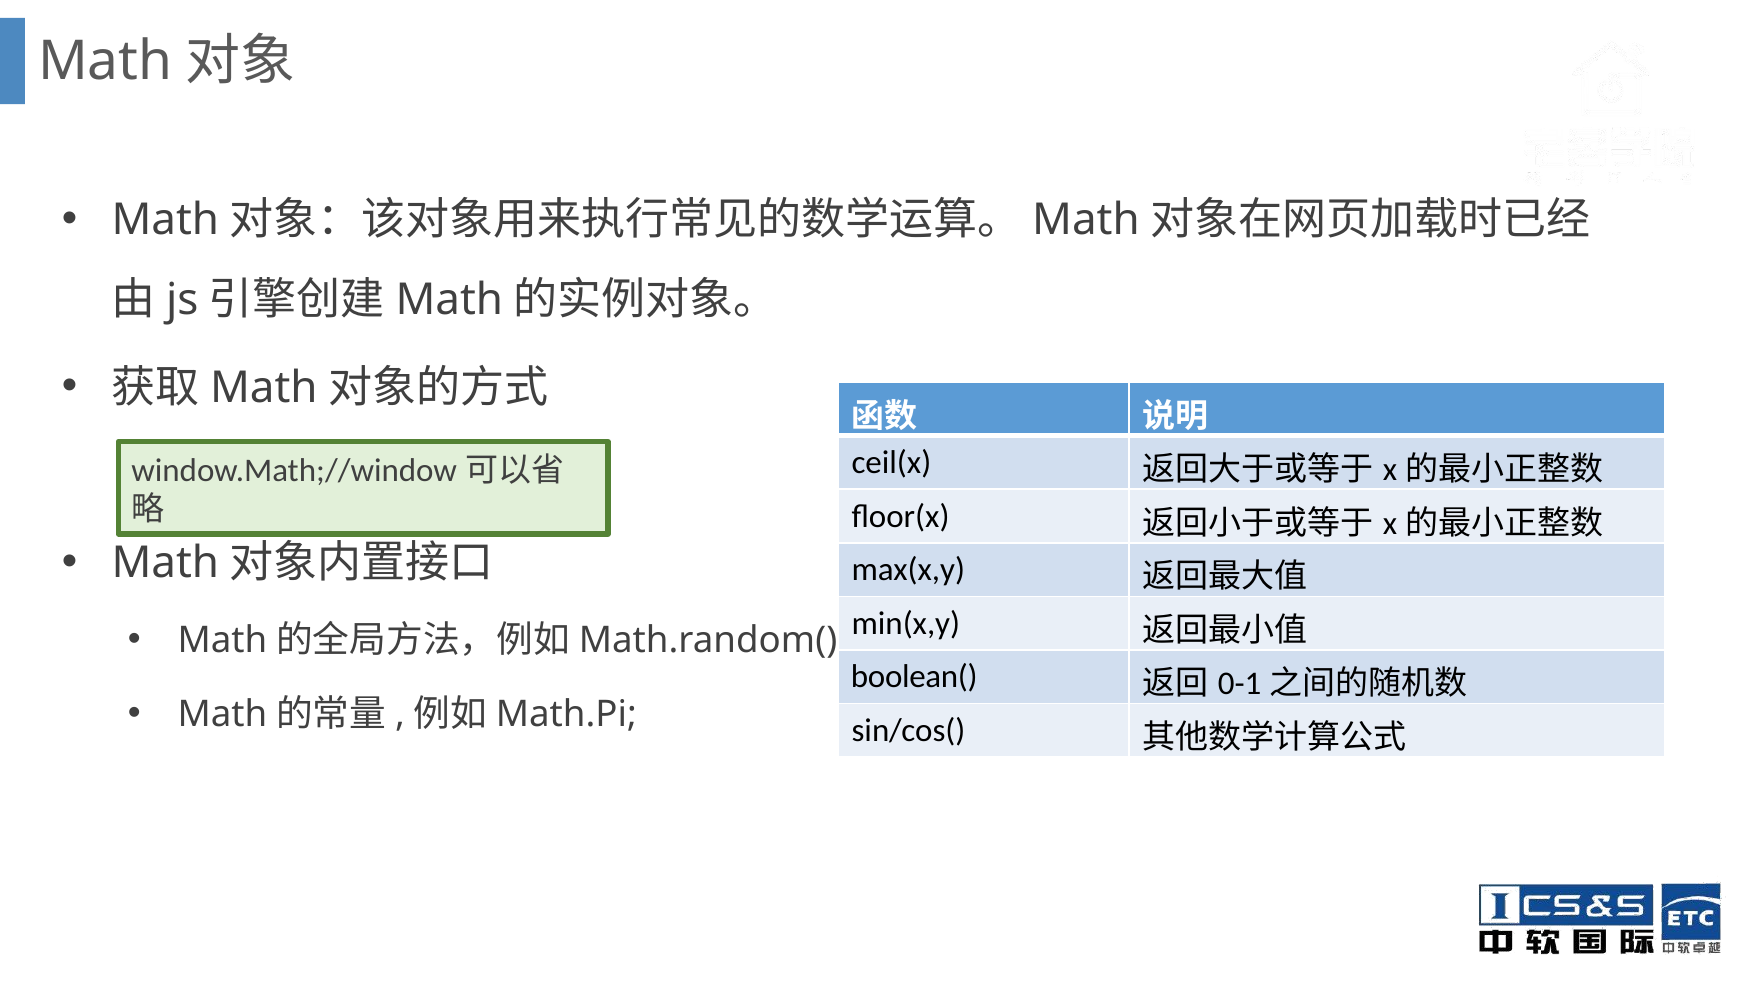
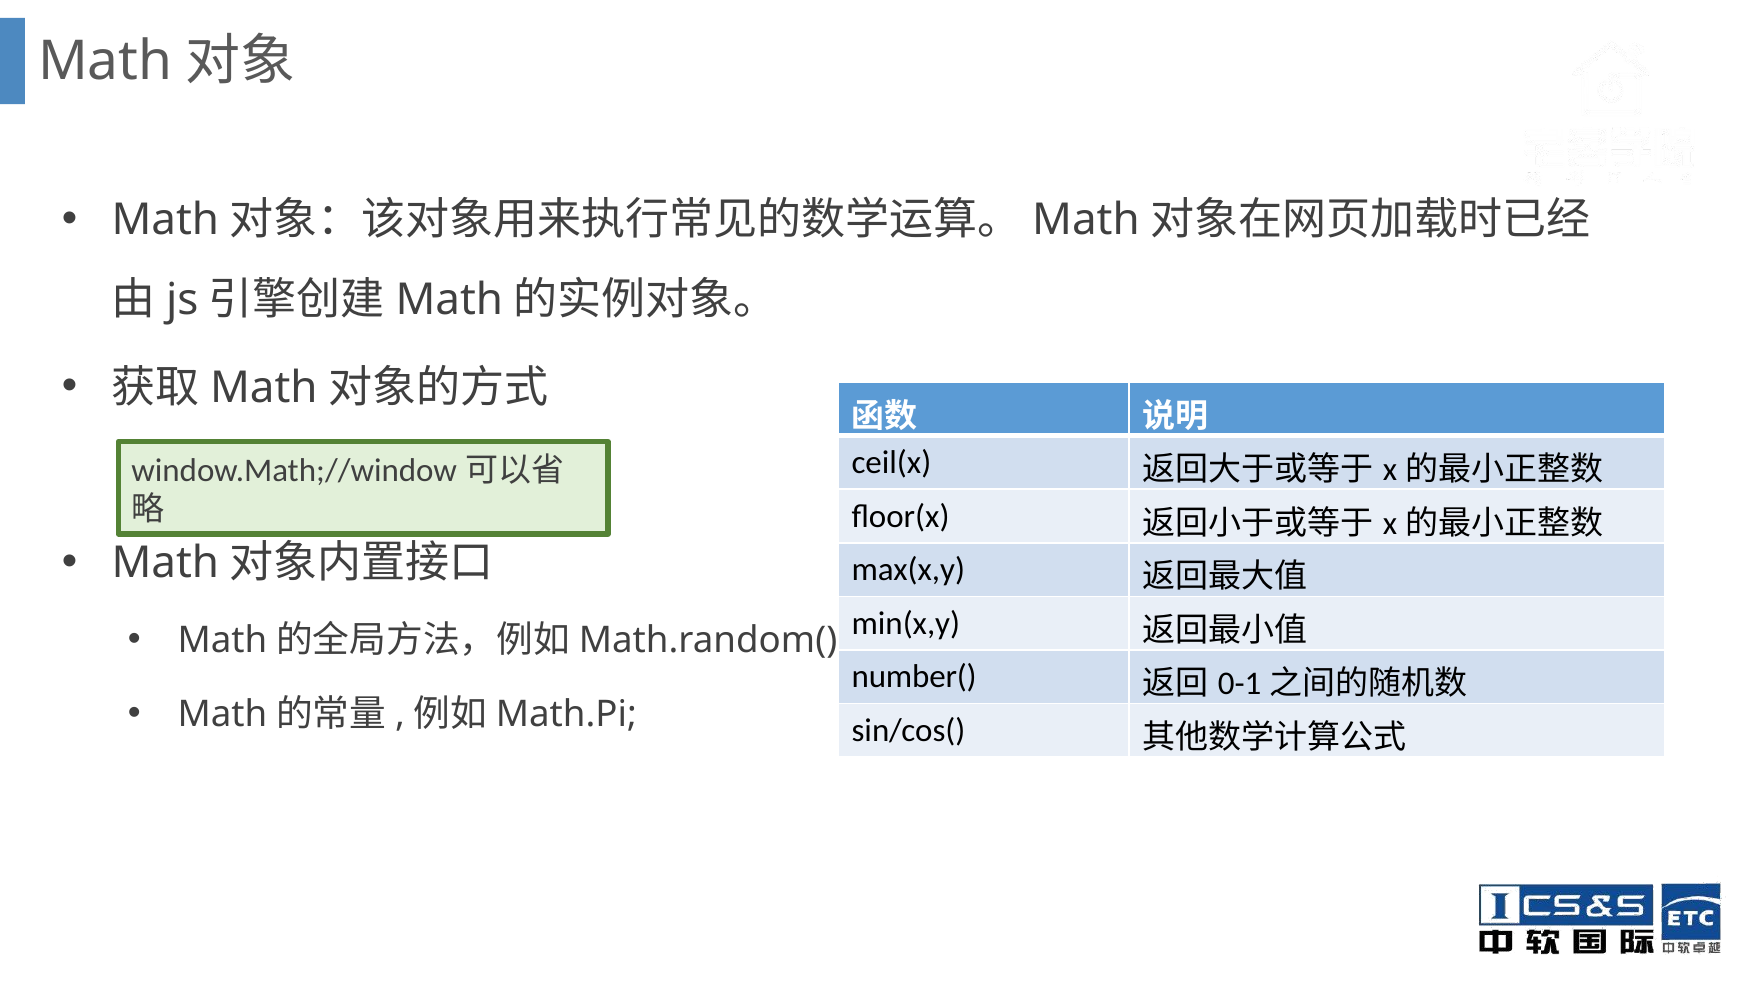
boolean(: boolean( -> number(
